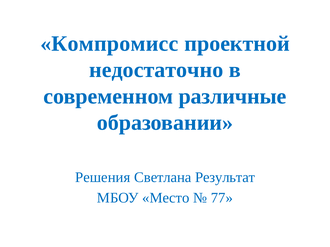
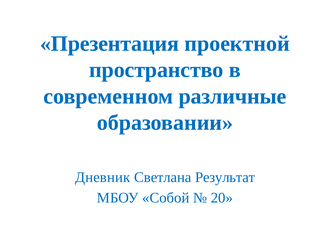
Компромисс: Компромисс -> Презентация
недостаточно: недостаточно -> пространство
Решения: Решения -> Дневник
Место: Место -> Собой
77: 77 -> 20
